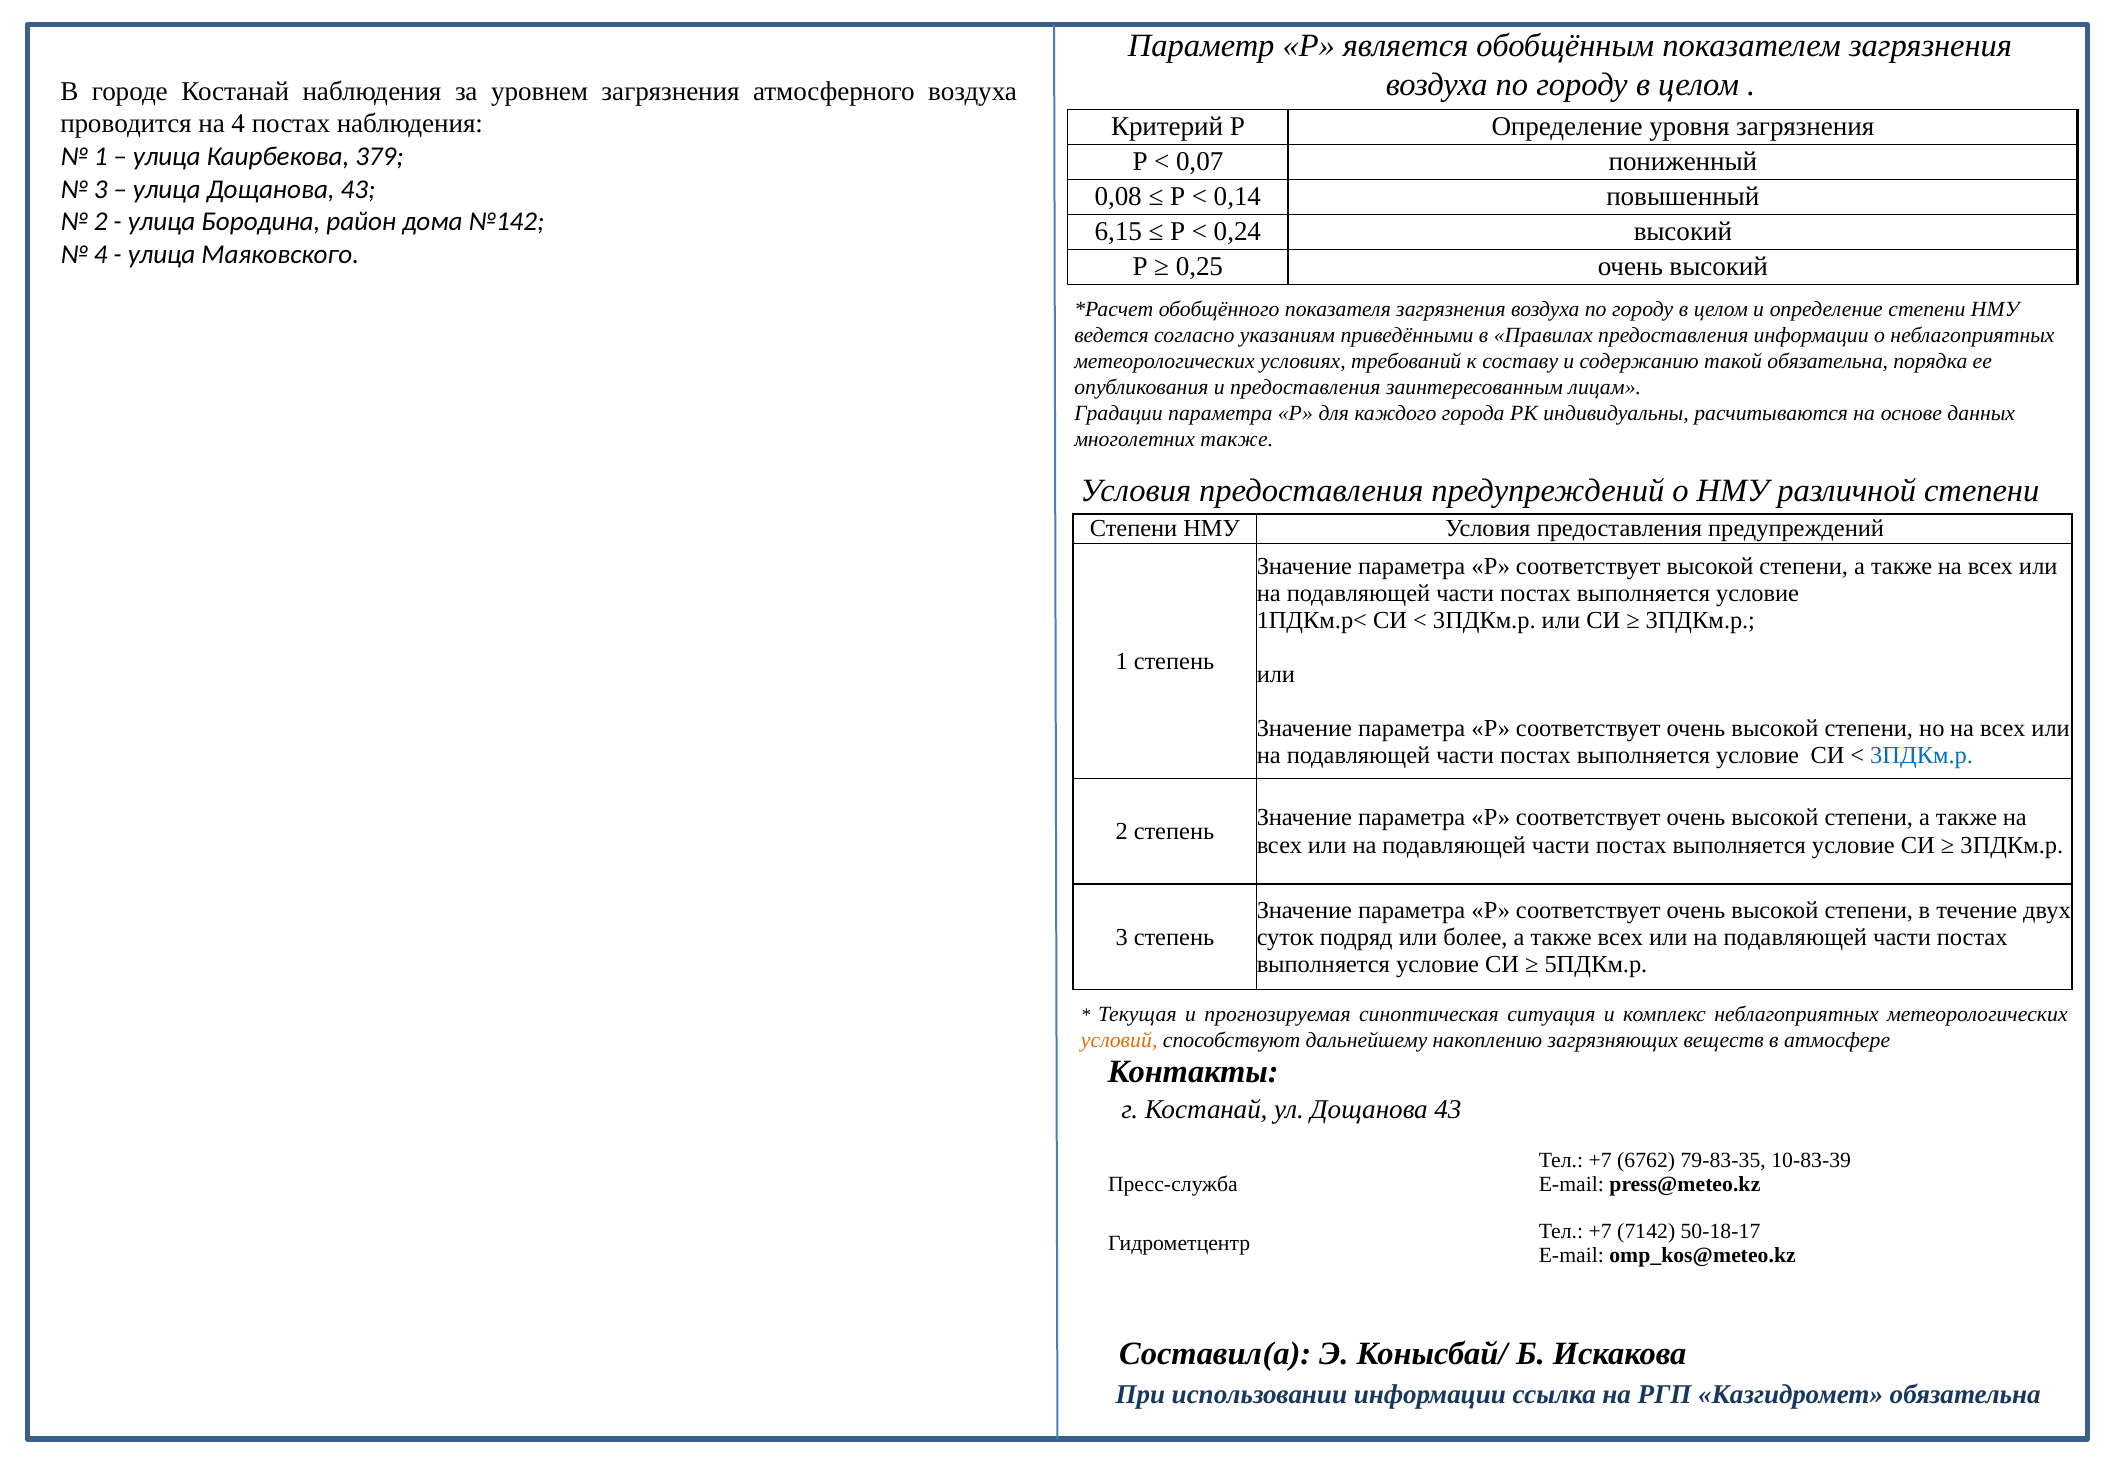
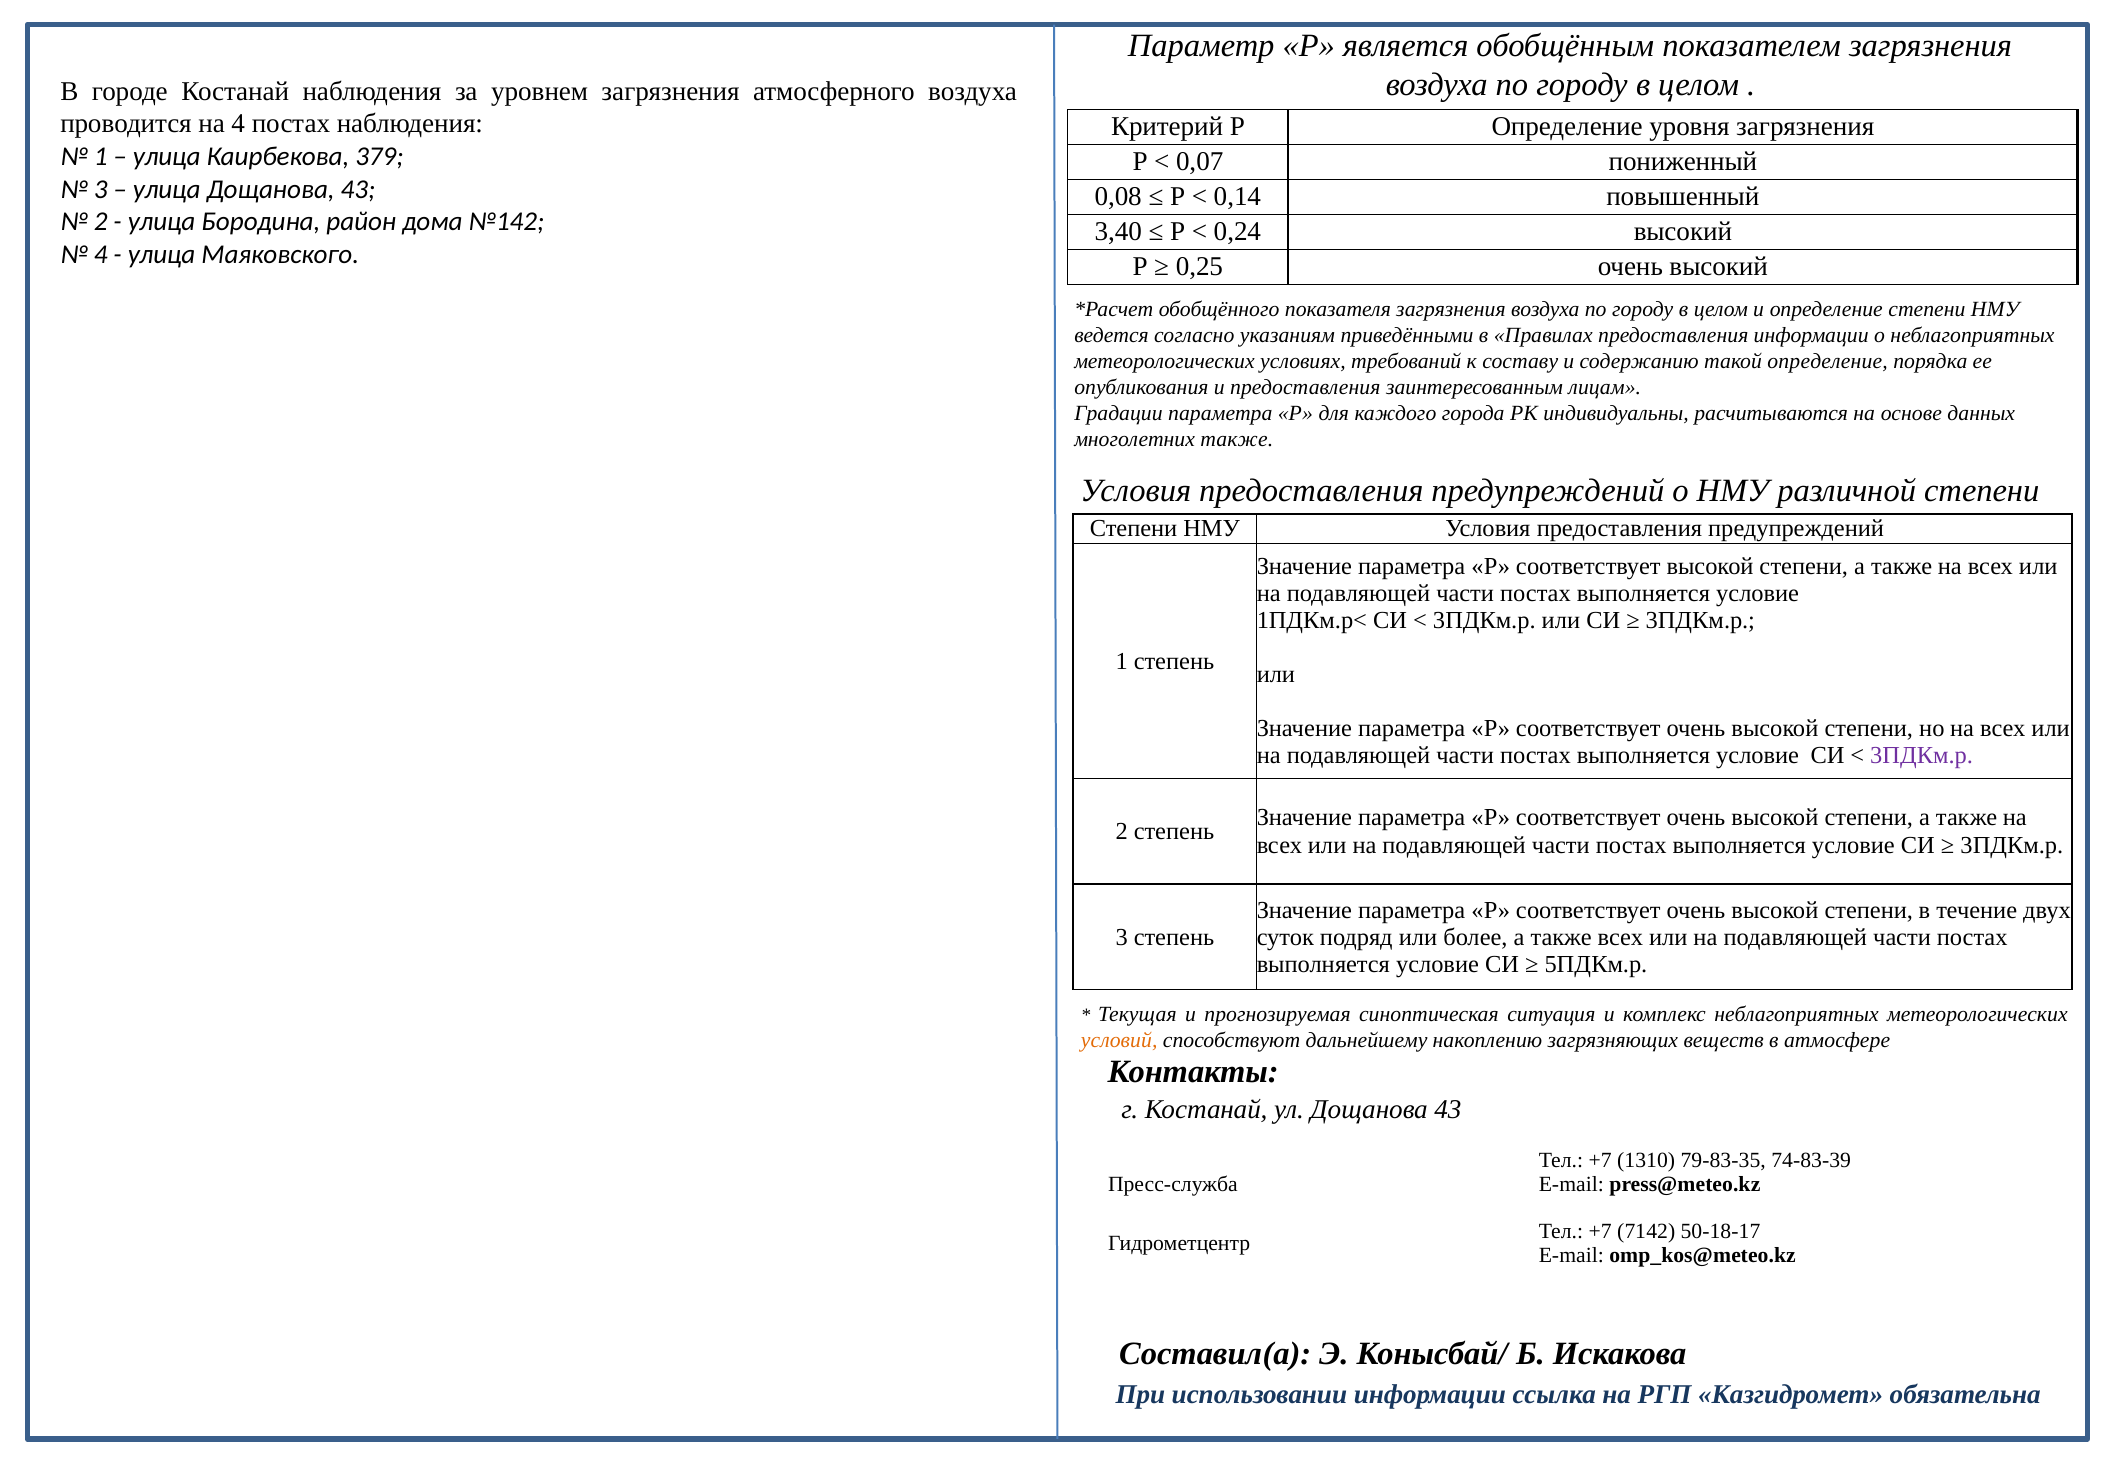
6,15: 6,15 -> 3,40
такой обязательна: обязательна -> определение
3ПДКм.р at (1922, 756) colour: blue -> purple
6762: 6762 -> 1310
10-83-39: 10-83-39 -> 74-83-39
